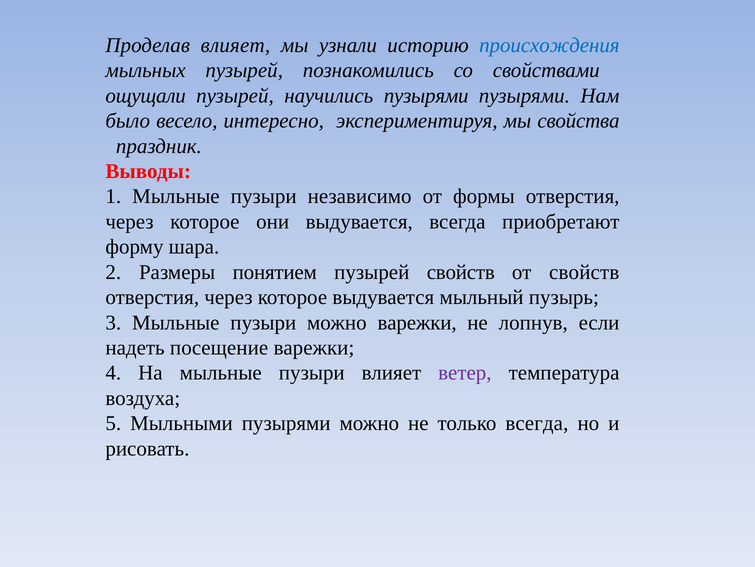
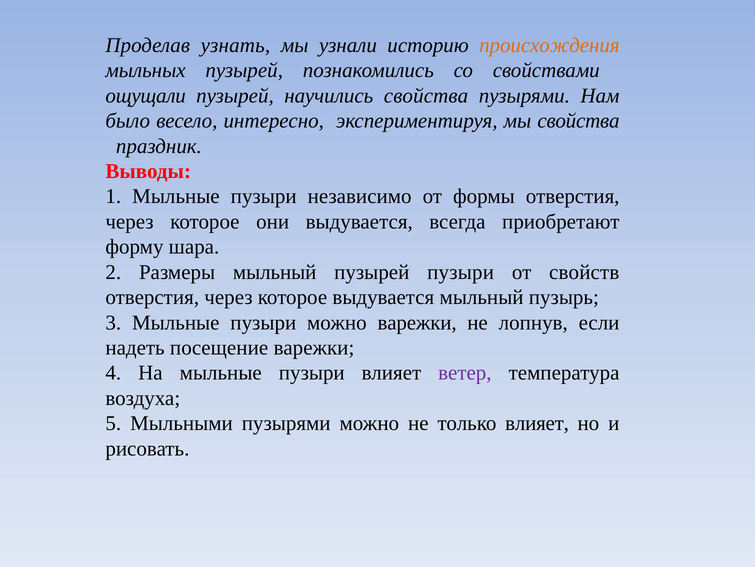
Проделав влияет: влияет -> узнать
происхождения colour: blue -> orange
научились пузырями: пузырями -> свойства
Размеры понятием: понятием -> мыльный
пузырей свойств: свойств -> пузыри
только всегда: всегда -> влияет
